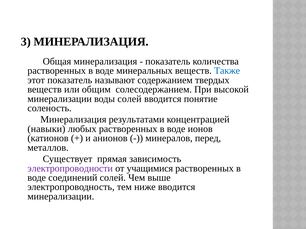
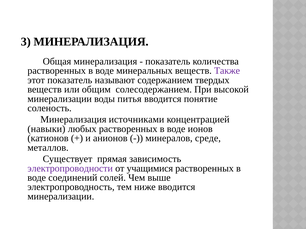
Также colour: blue -> purple
воды солей: солей -> питья
результатами: результатами -> источниками
перед: перед -> среде
